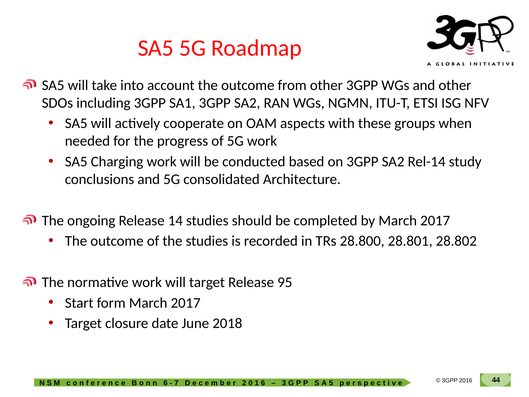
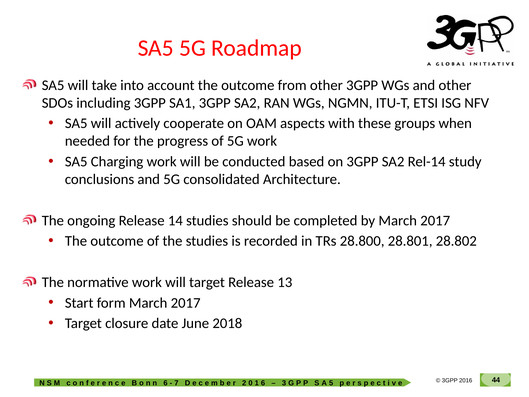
95: 95 -> 13
